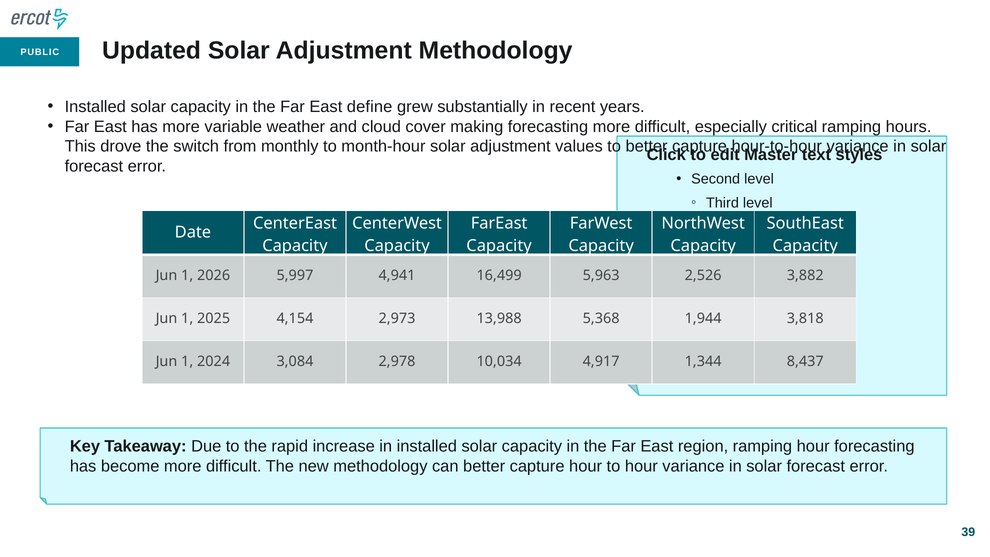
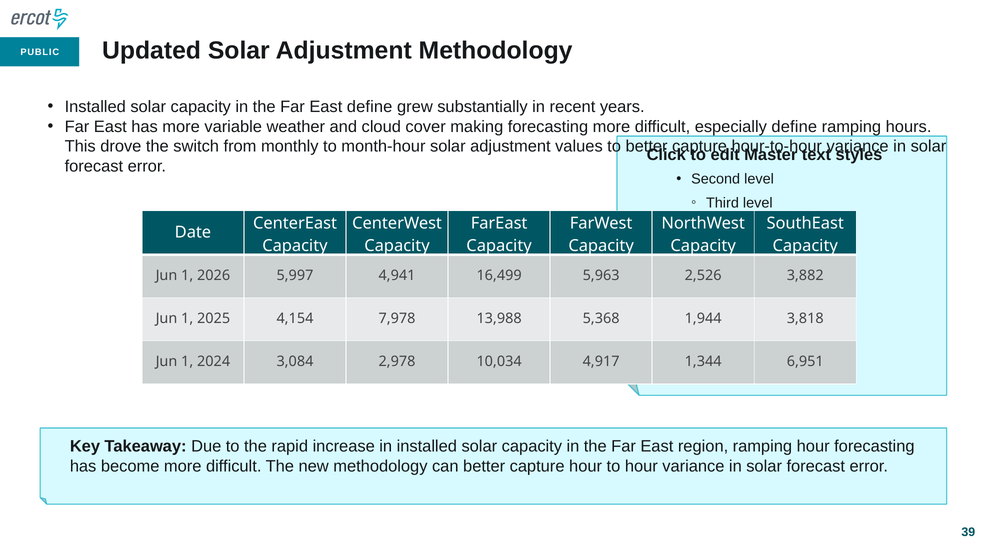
especially critical: critical -> define
2,973: 2,973 -> 7,978
8,437: 8,437 -> 6,951
